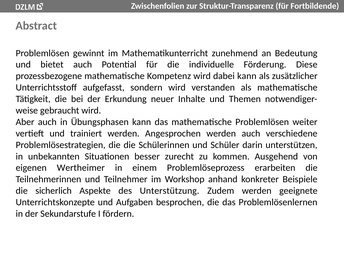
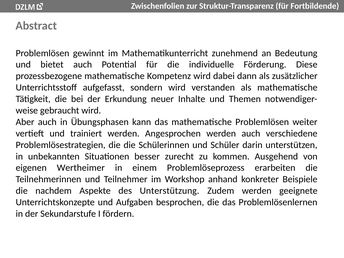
dabei kann: kann -> dann
sicherlich: sicherlich -> nachdem
